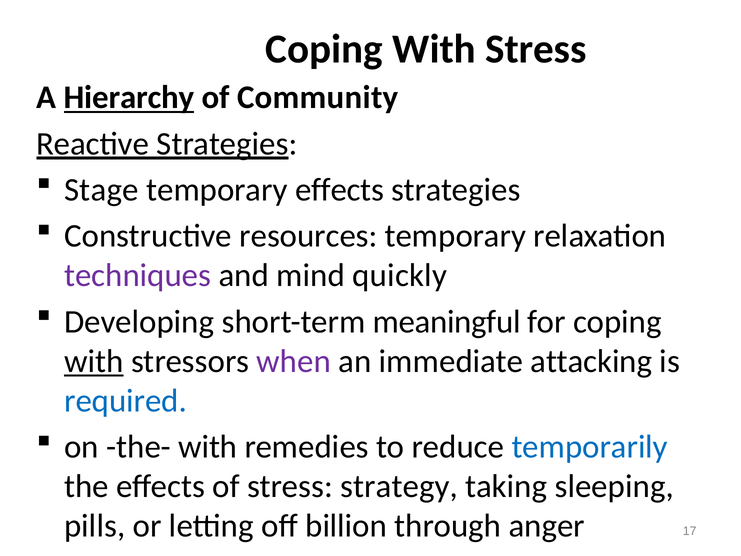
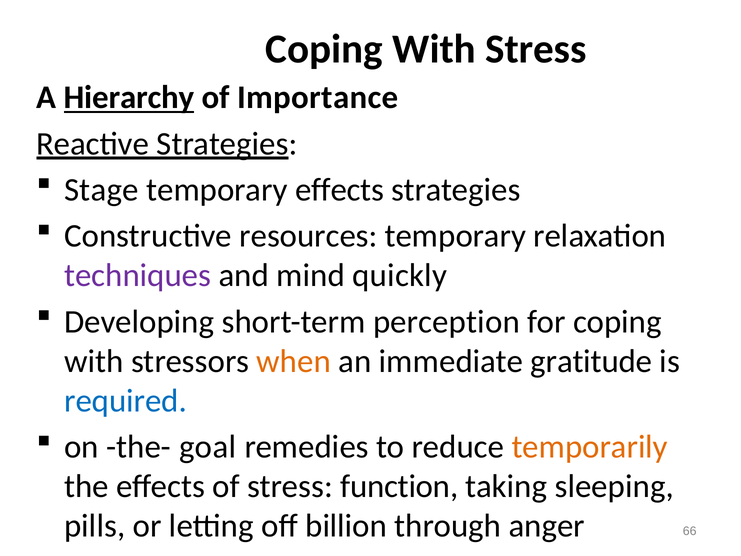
Community: Community -> Importance
meaningful: meaningful -> perception
with at (94, 361) underline: present -> none
when colour: purple -> orange
attacking: attacking -> gratitude
the- with: with -> goal
temporarily colour: blue -> orange
strategy: strategy -> function
17: 17 -> 66
